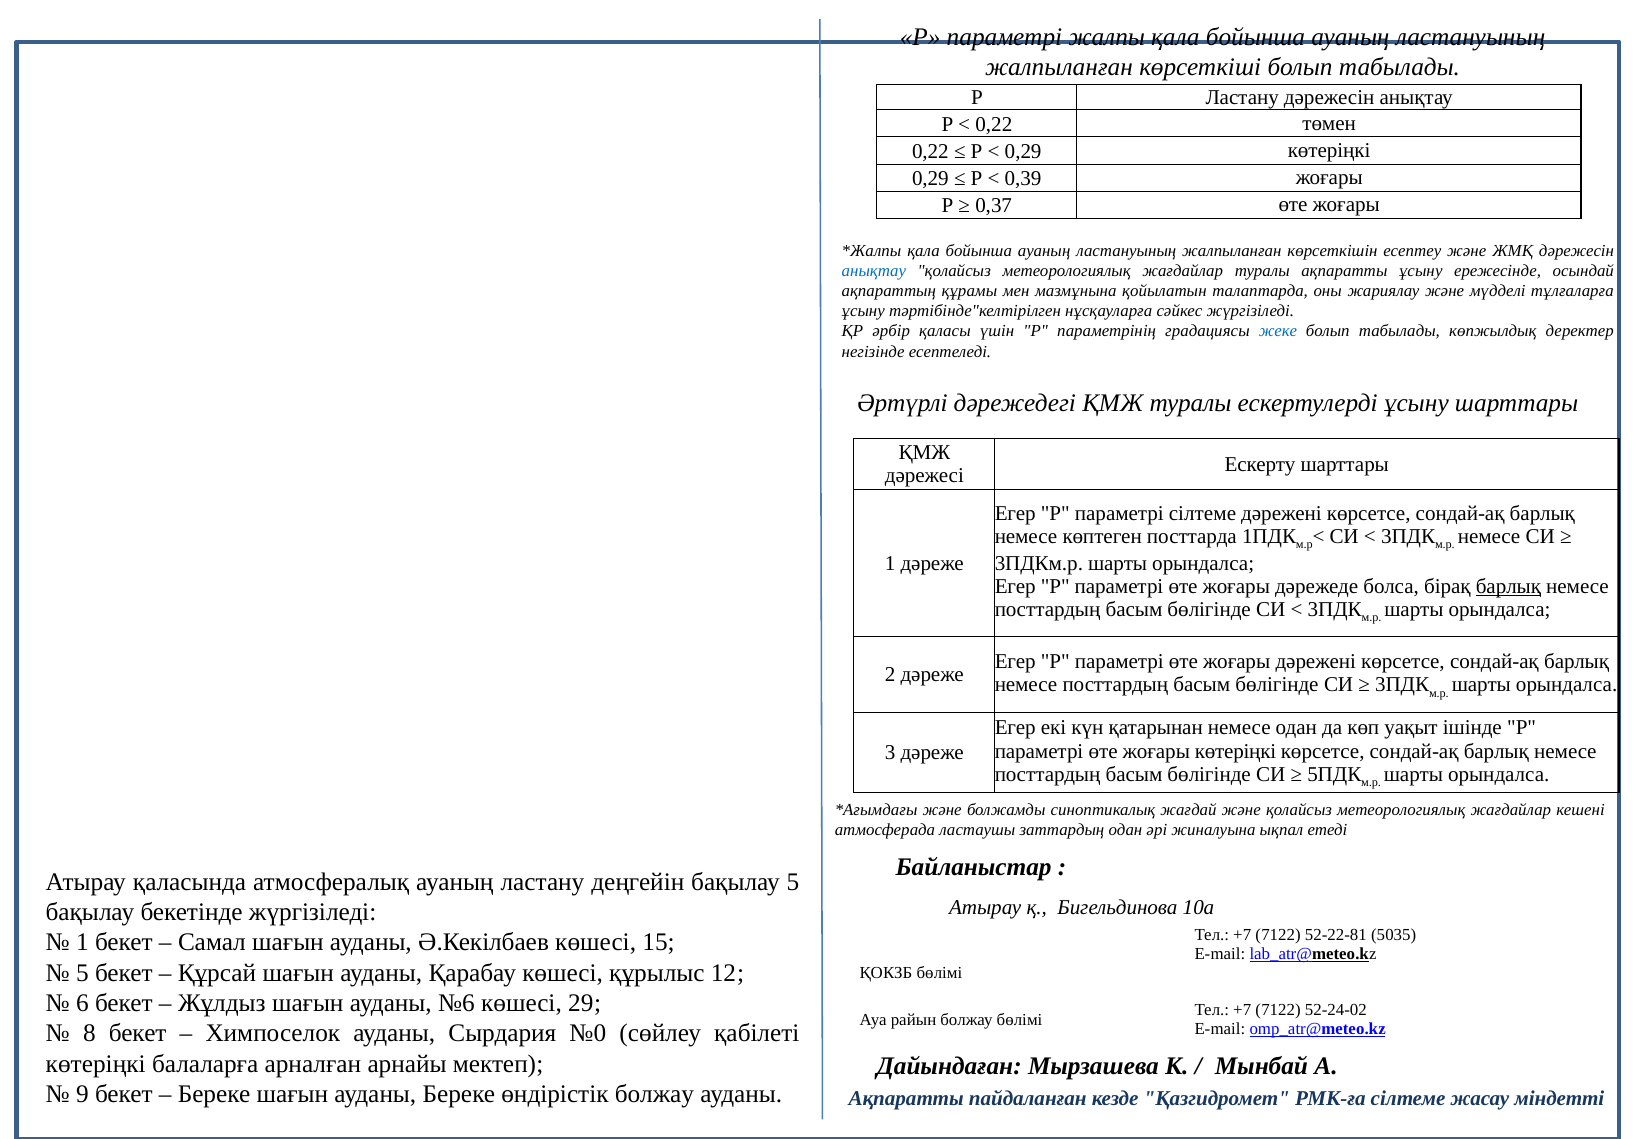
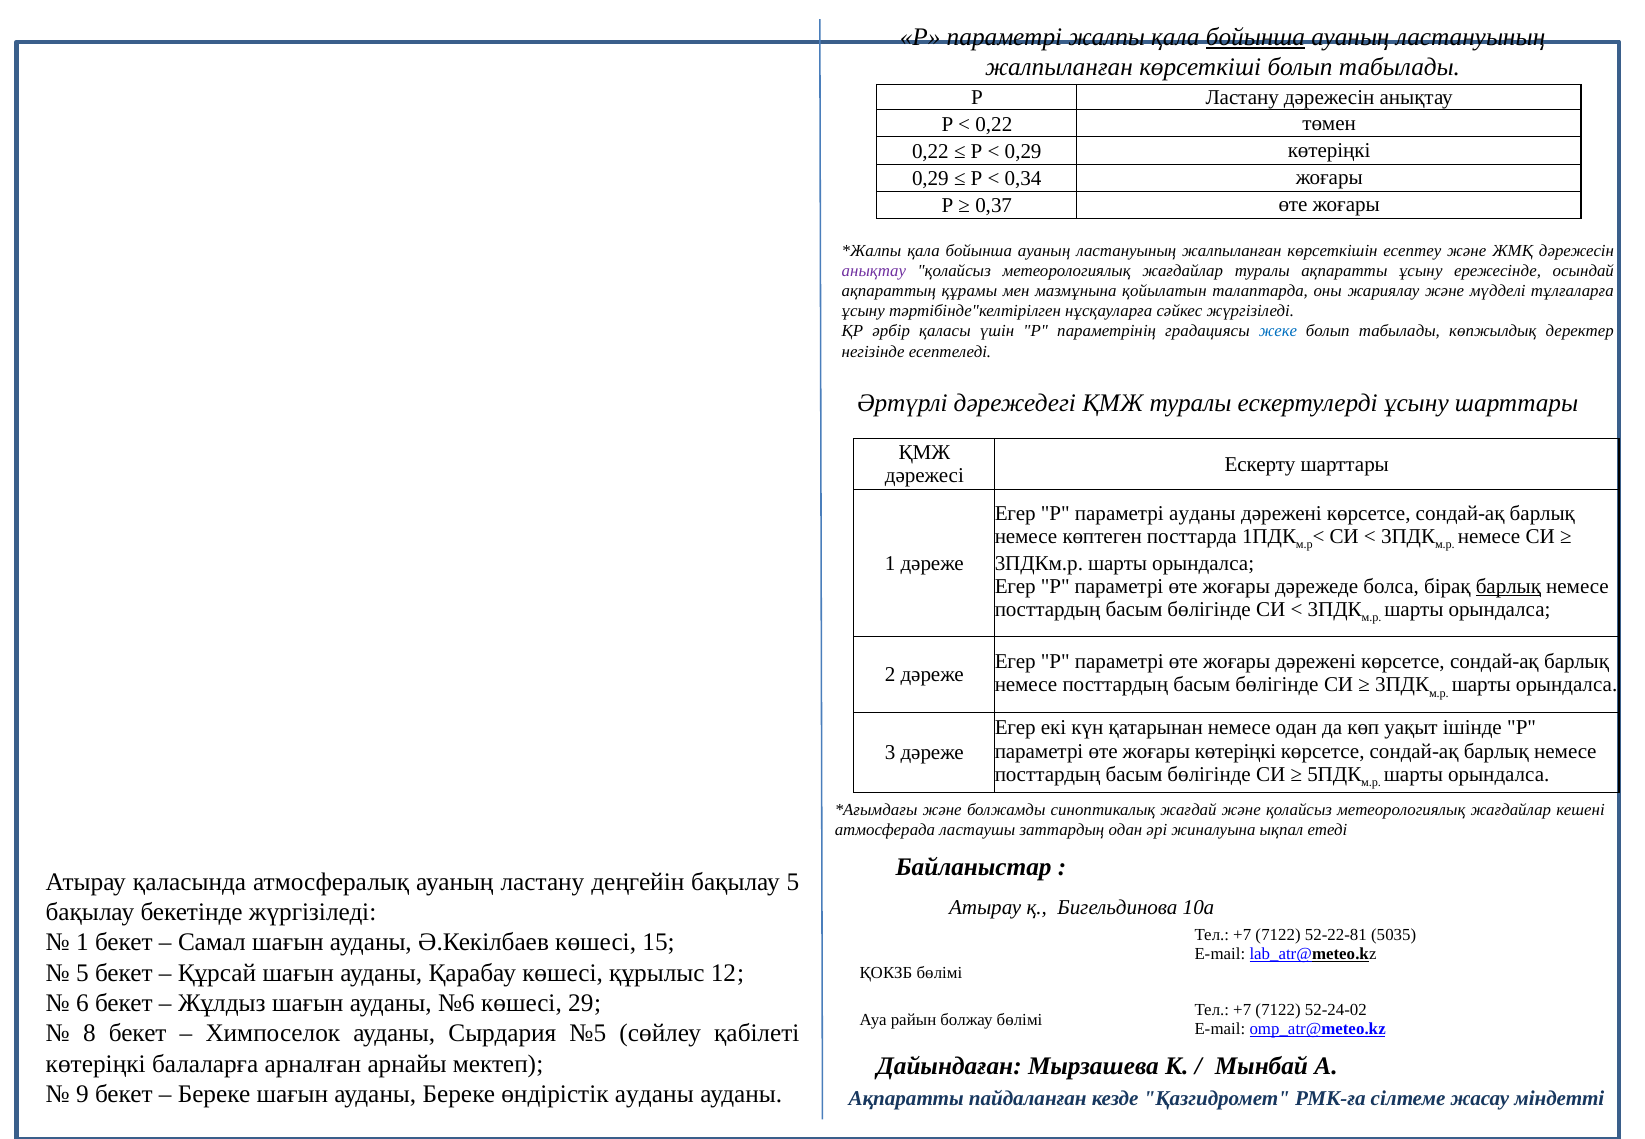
бойынша at (1255, 37) underline: none -> present
0,39: 0,39 -> 0,34
анықтау at (874, 271) colour: blue -> purple
параметрі сілтеме: сілтеме -> ауданы
№0: №0 -> №5
өндірістік болжау: болжау -> ауданы
